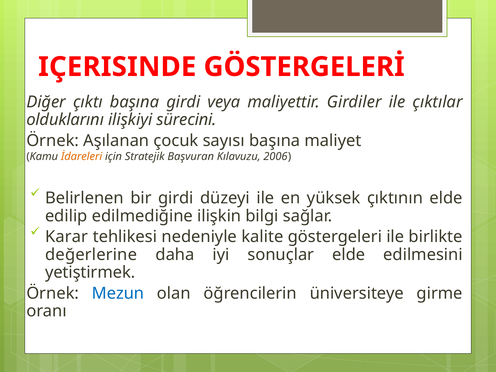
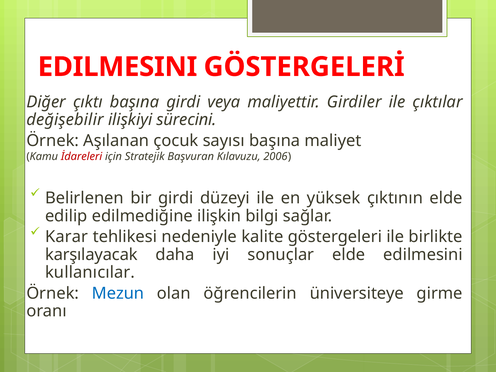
IÇERISINDE at (117, 67): IÇERISINDE -> EDILMESINI
olduklarını: olduklarını -> değişebilir
İdareleri colour: orange -> red
değerlerine: değerlerine -> karşılayacak
yetiştirmek: yetiştirmek -> kullanıcılar
